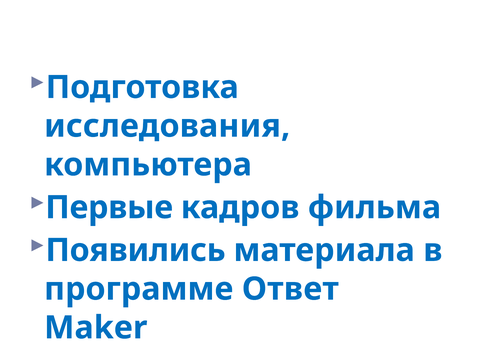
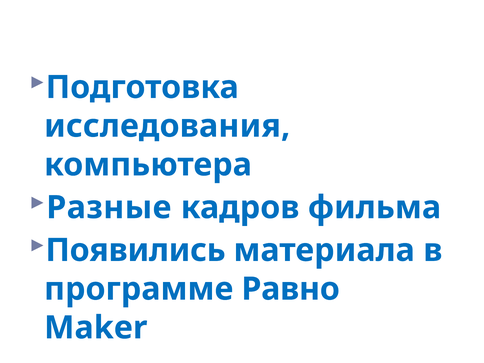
Первые: Первые -> Разные
Ответ: Ответ -> Равно
